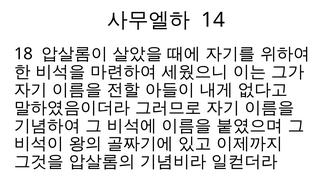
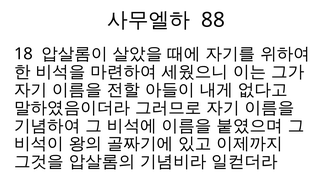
14: 14 -> 88
